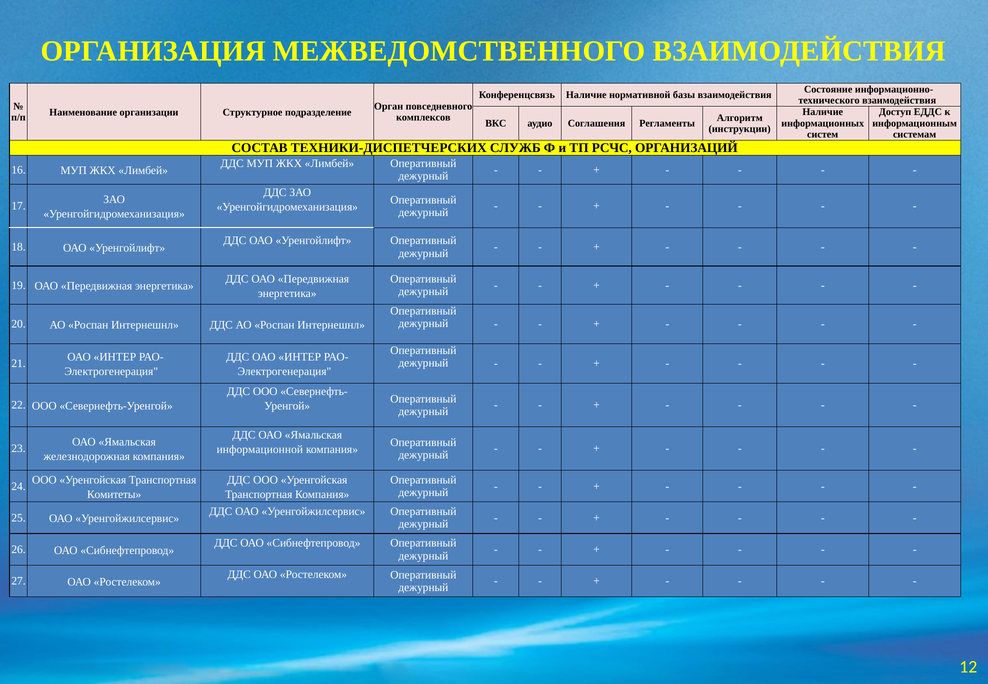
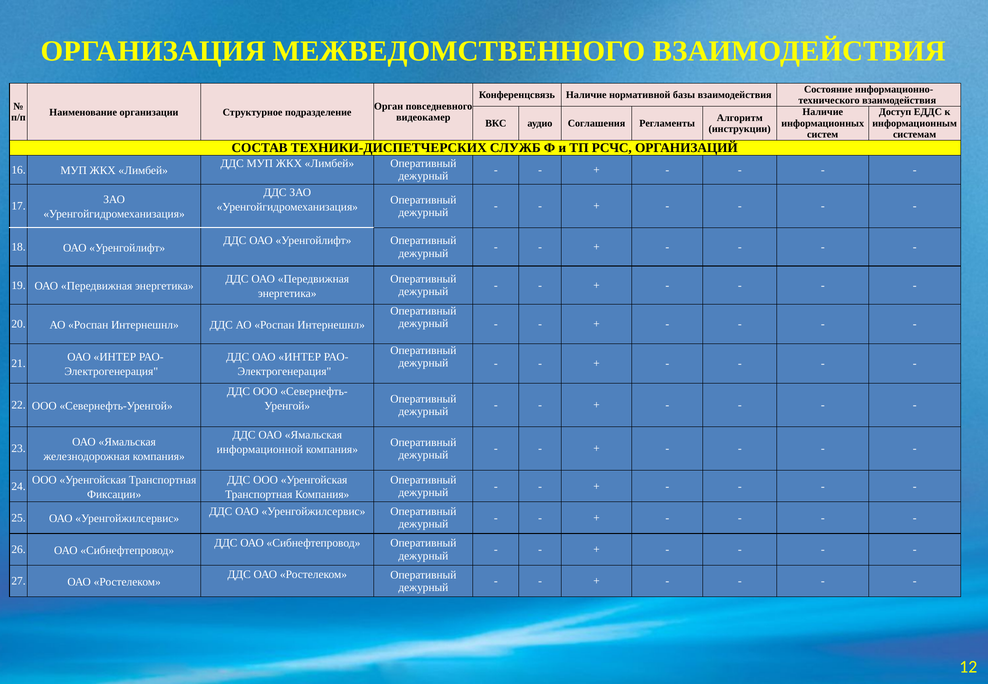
комплексов: комплексов -> видеокамер
Комитеты: Комитеты -> Фиксации
